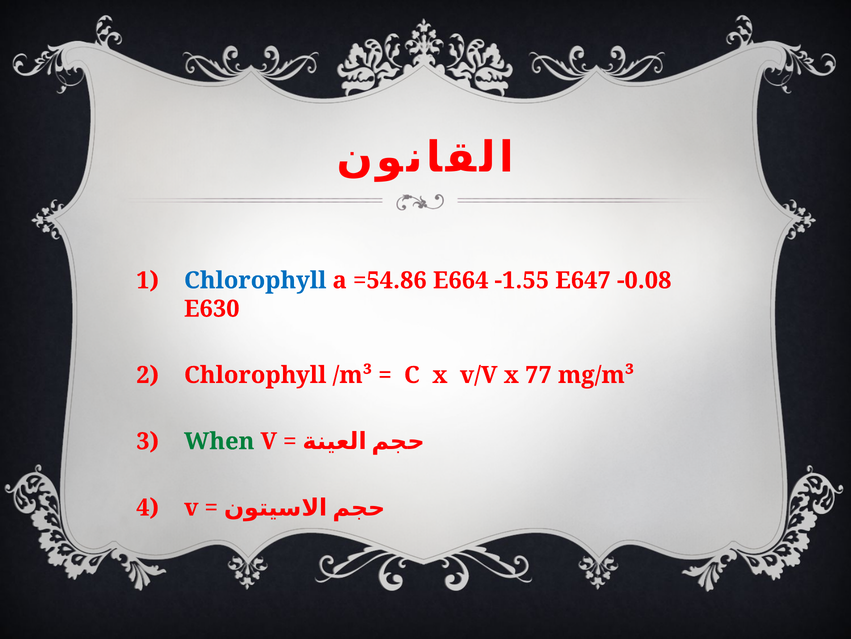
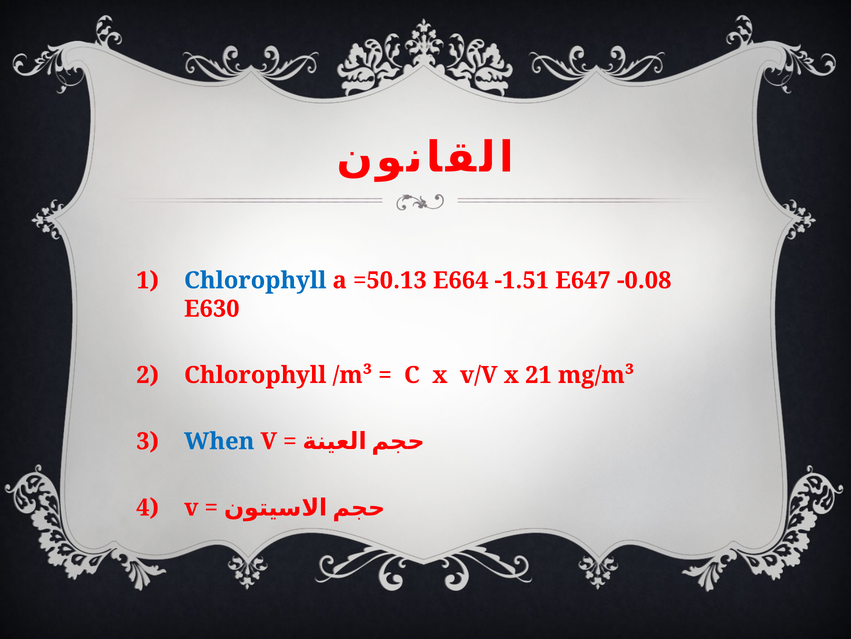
=54.86: =54.86 -> =50.13
-1.55: -1.55 -> -1.51
77: 77 -> 21
When colour: green -> blue
